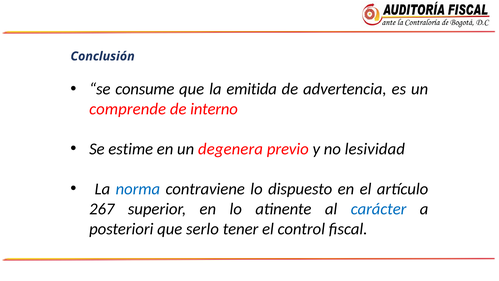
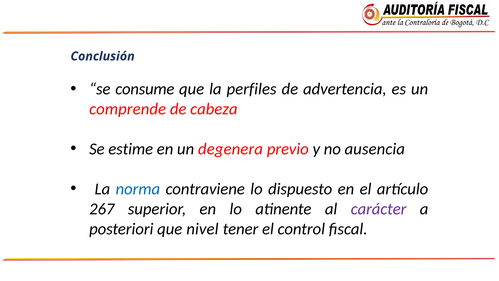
emitida: emitida -> perfiles
interno: interno -> cabeza
lesividad: lesividad -> ausencia
carácter colour: blue -> purple
serlo: serlo -> nivel
